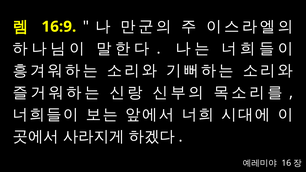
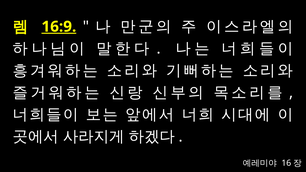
16:9 underline: none -> present
